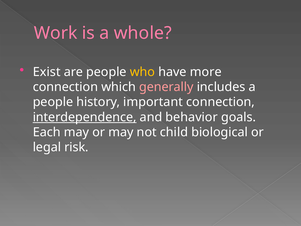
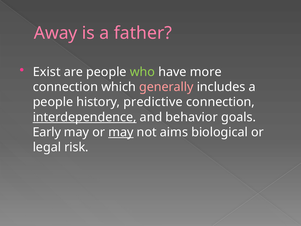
Work: Work -> Away
whole: whole -> father
who colour: yellow -> light green
important: important -> predictive
Each: Each -> Early
may at (121, 132) underline: none -> present
child: child -> aims
